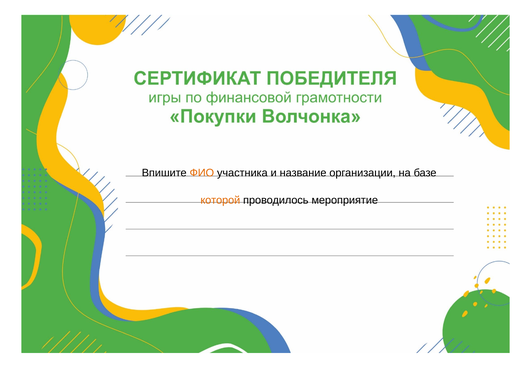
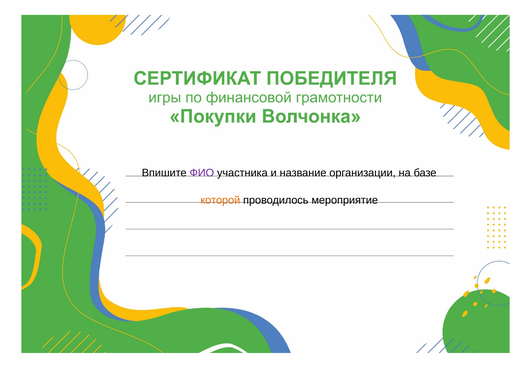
ФИО colour: orange -> purple
